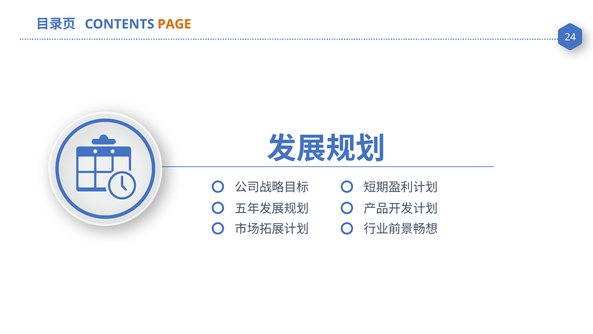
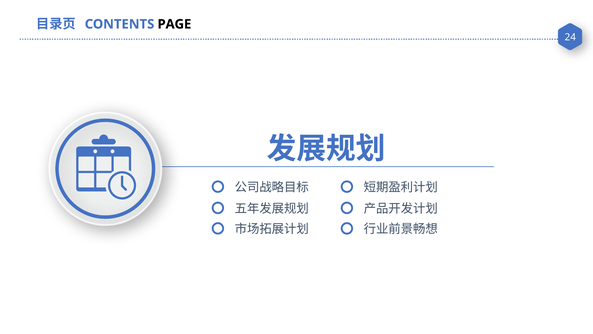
PAGE colour: orange -> black
